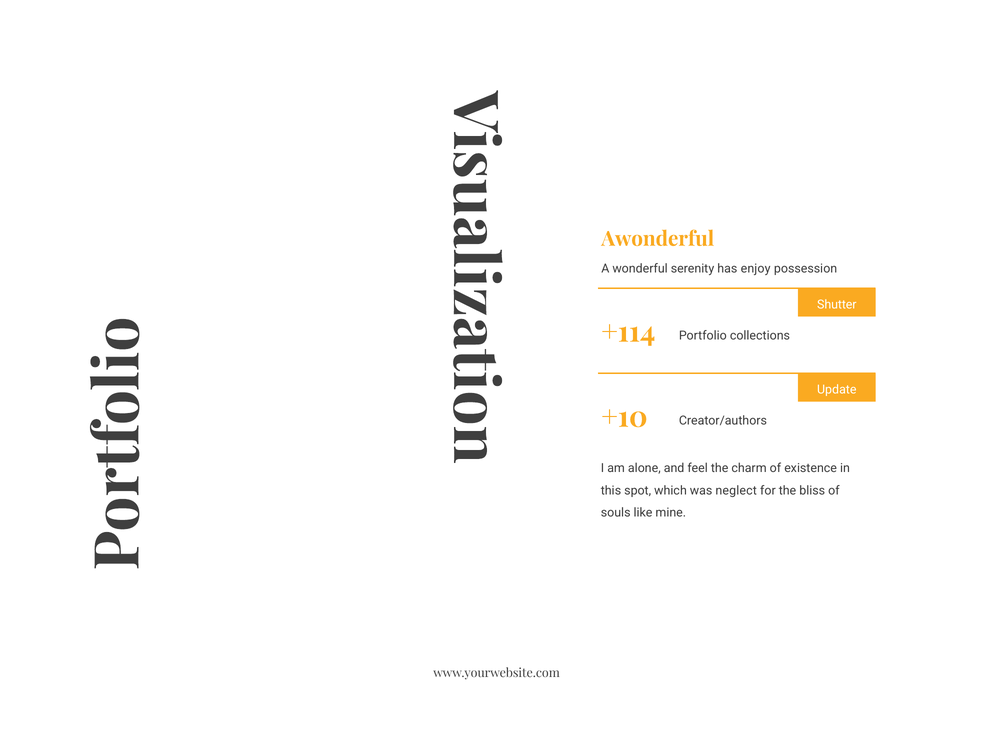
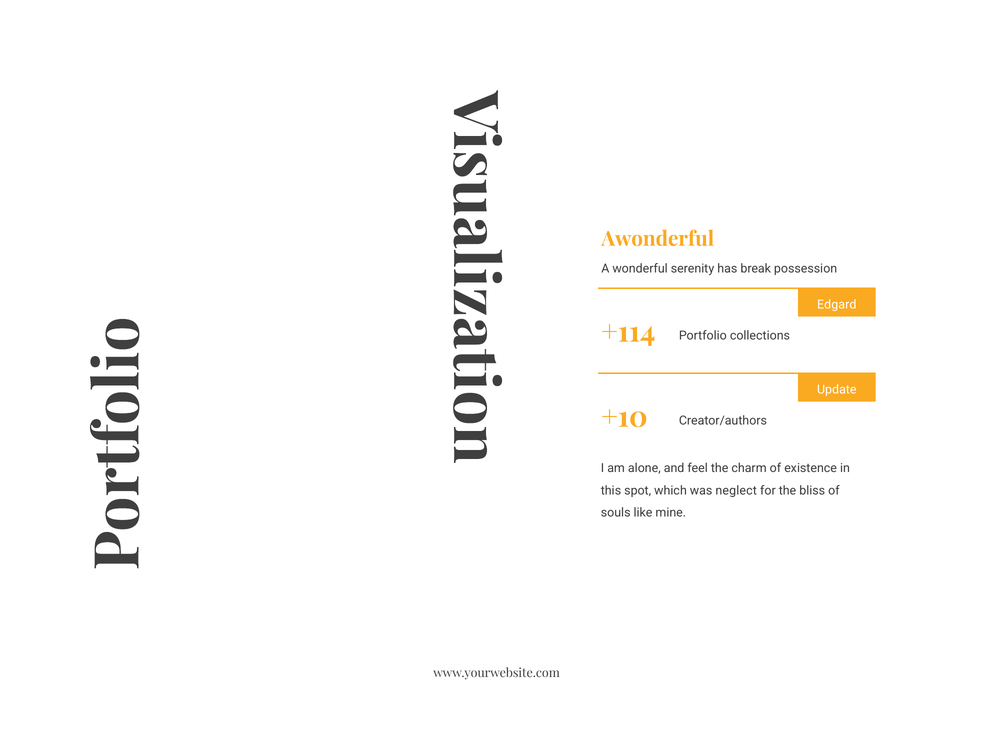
enjoy: enjoy -> break
Shutter: Shutter -> Edgard
